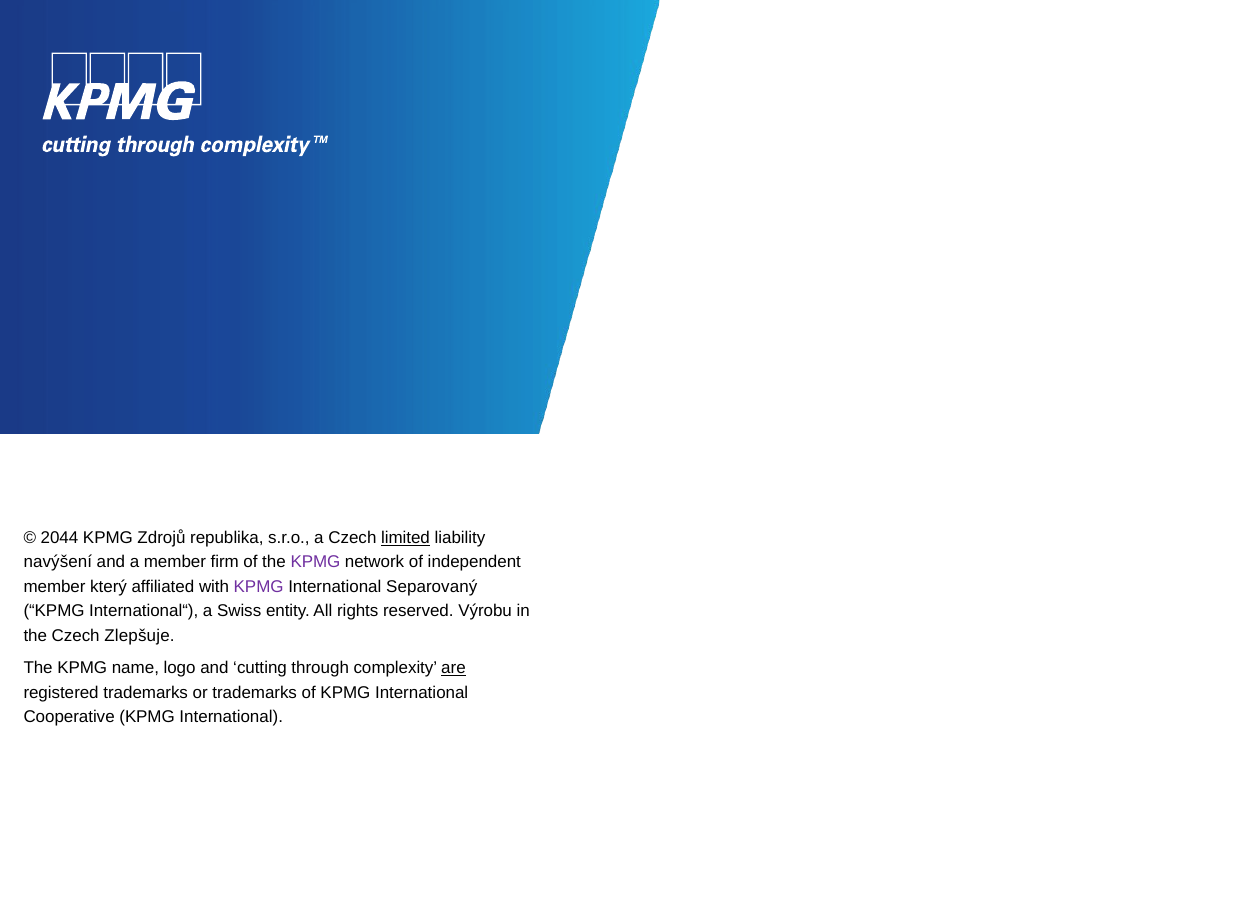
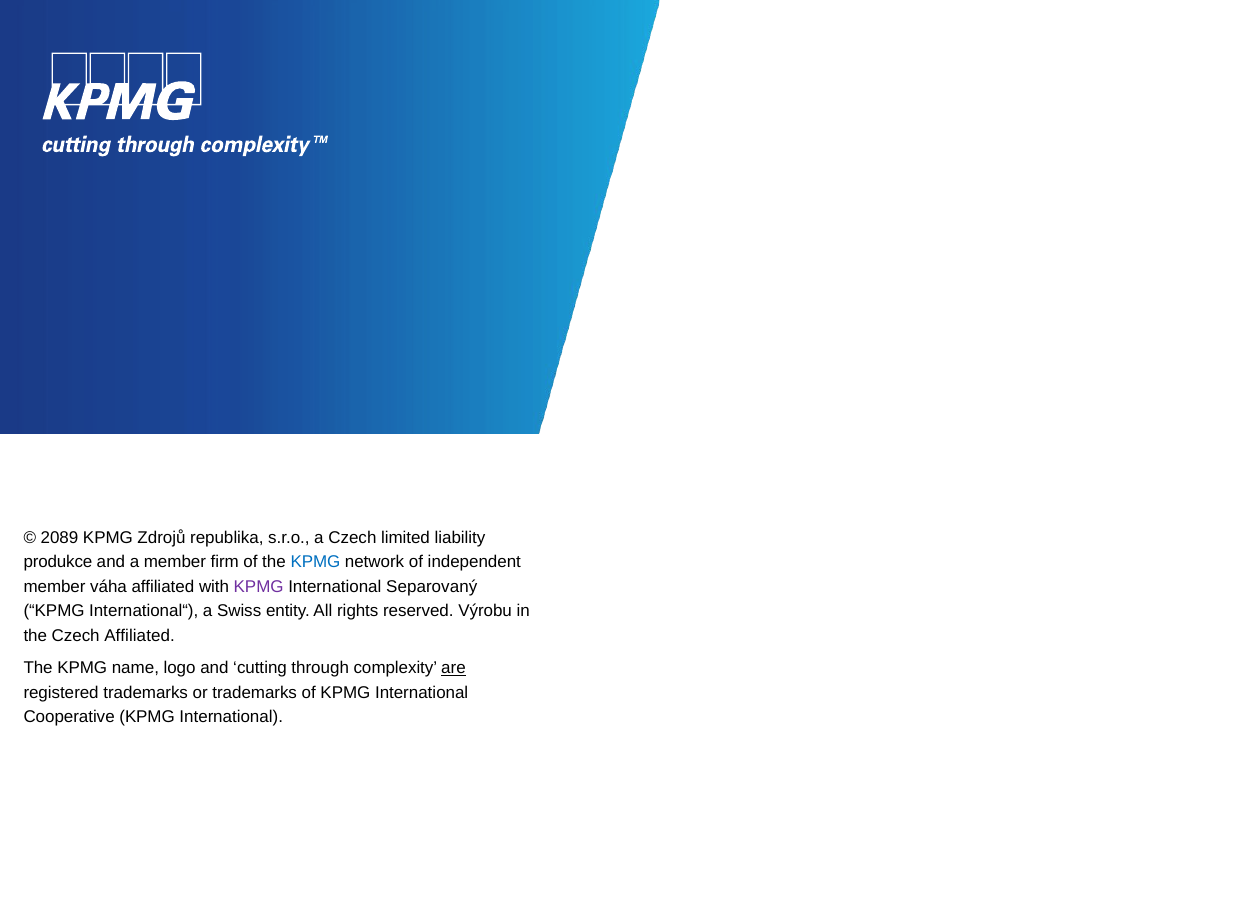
2044: 2044 -> 2089
limited underline: present -> none
navýšení: navýšení -> produkce
KPMG at (315, 562) colour: purple -> blue
který: který -> váha
Czech Zlepšuje: Zlepšuje -> Affiliated
